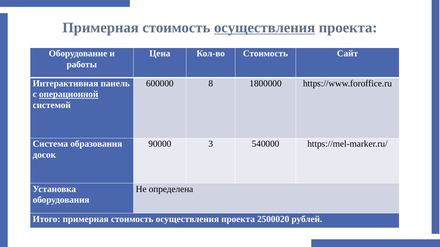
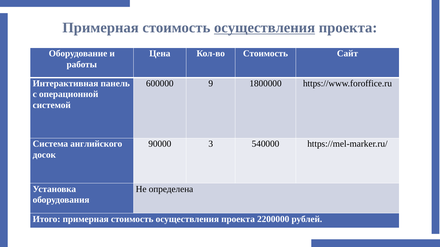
8: 8 -> 9
операционной underline: present -> none
образования: образования -> английского
2500020: 2500020 -> 2200000
